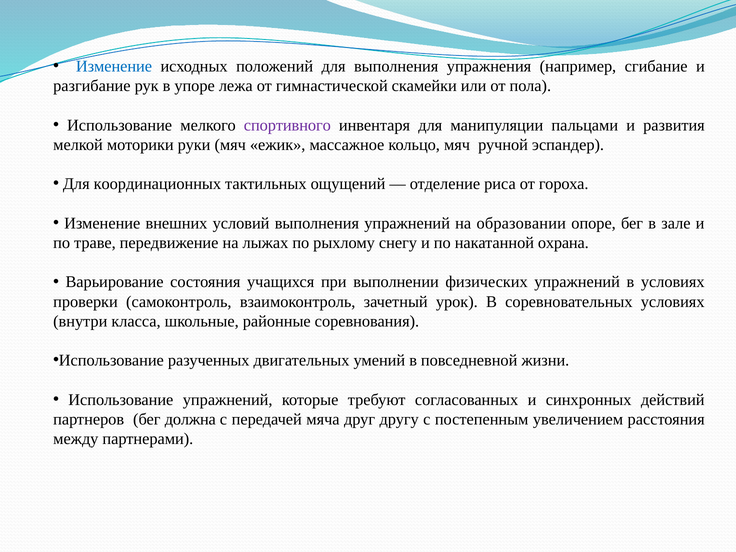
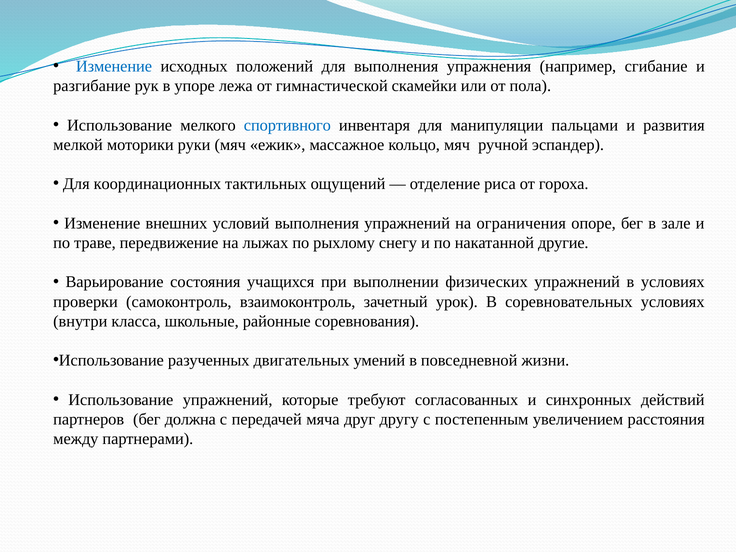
спортивного colour: purple -> blue
образовании: образовании -> ограничения
охрана: охрана -> другие
